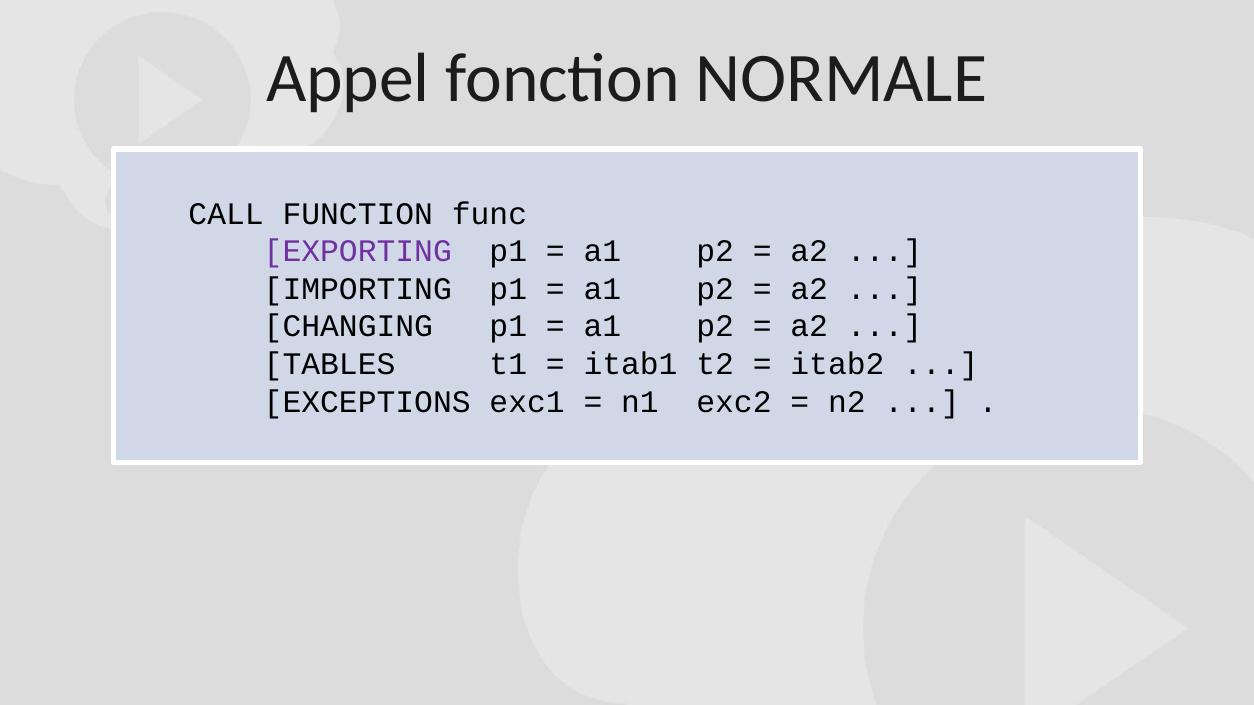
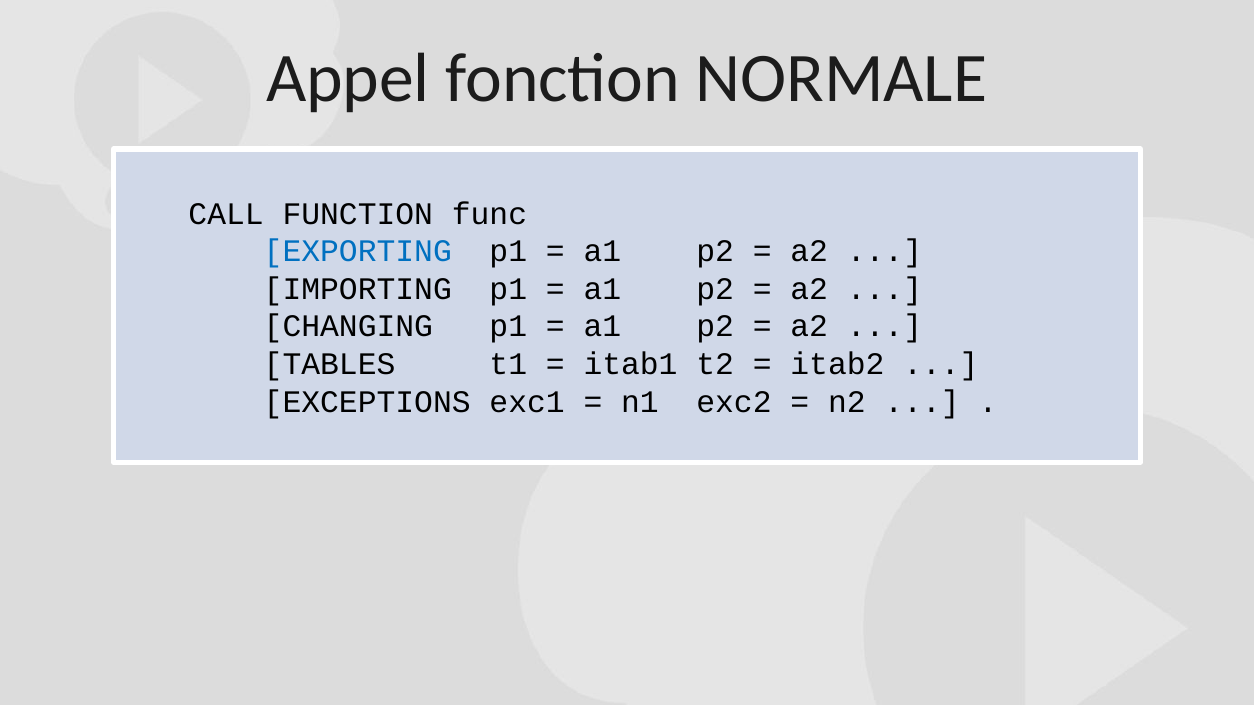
EXPORTING colour: purple -> blue
